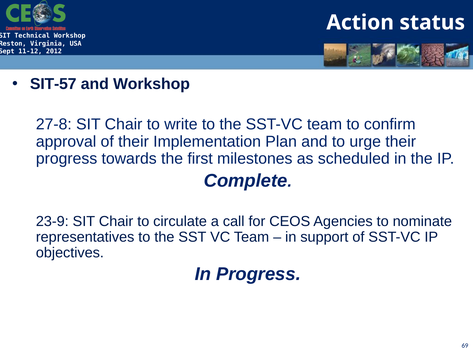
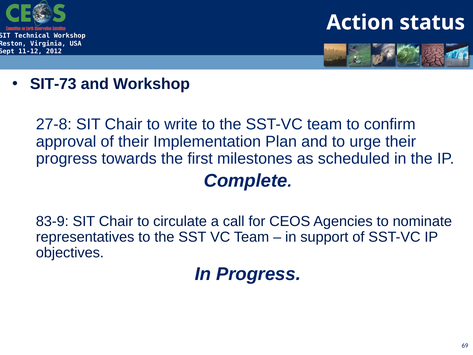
SIT-57: SIT-57 -> SIT-73
23-9: 23-9 -> 83-9
